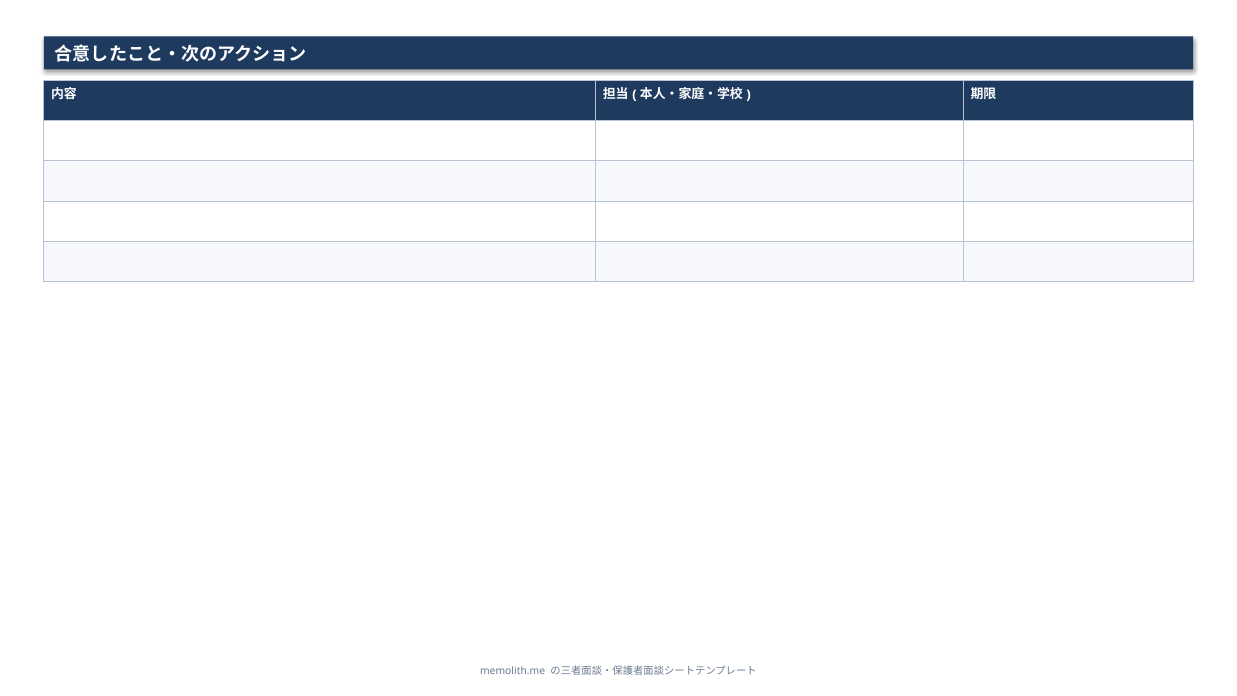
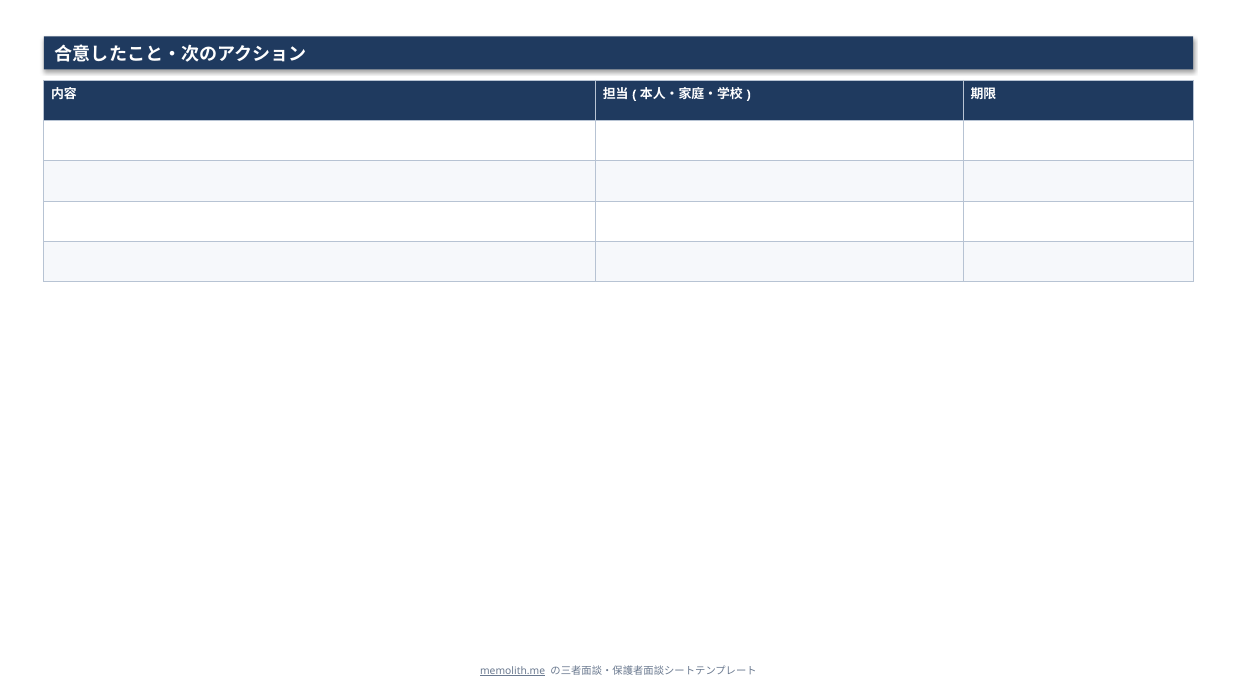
memolith.me underline: none -> present
